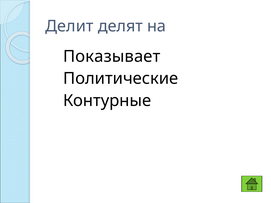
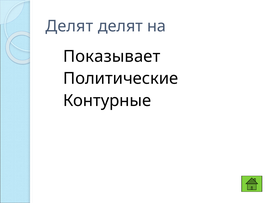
Делит at (69, 26): Делит -> Делят
